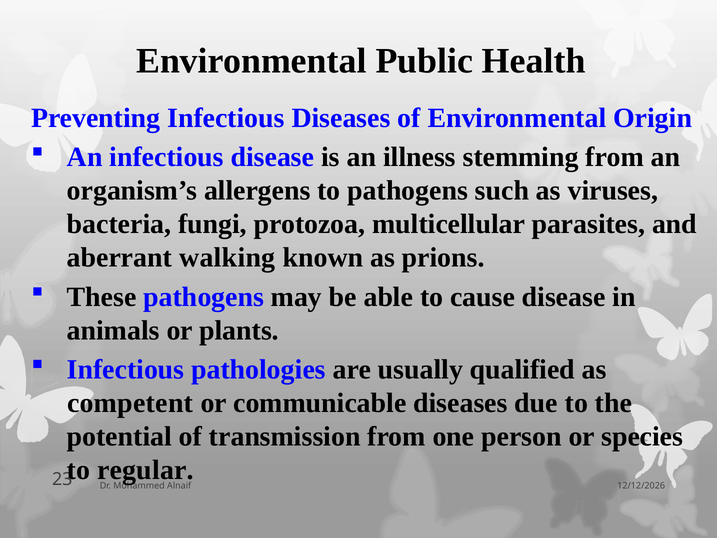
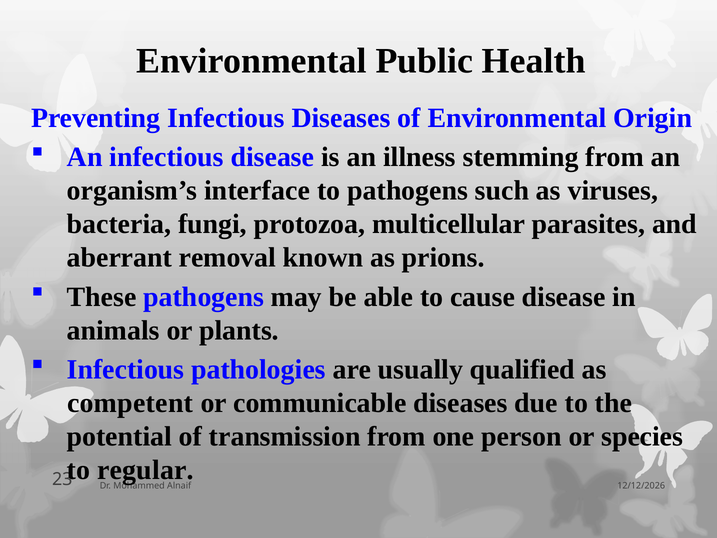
allergens: allergens -> interface
walking: walking -> removal
